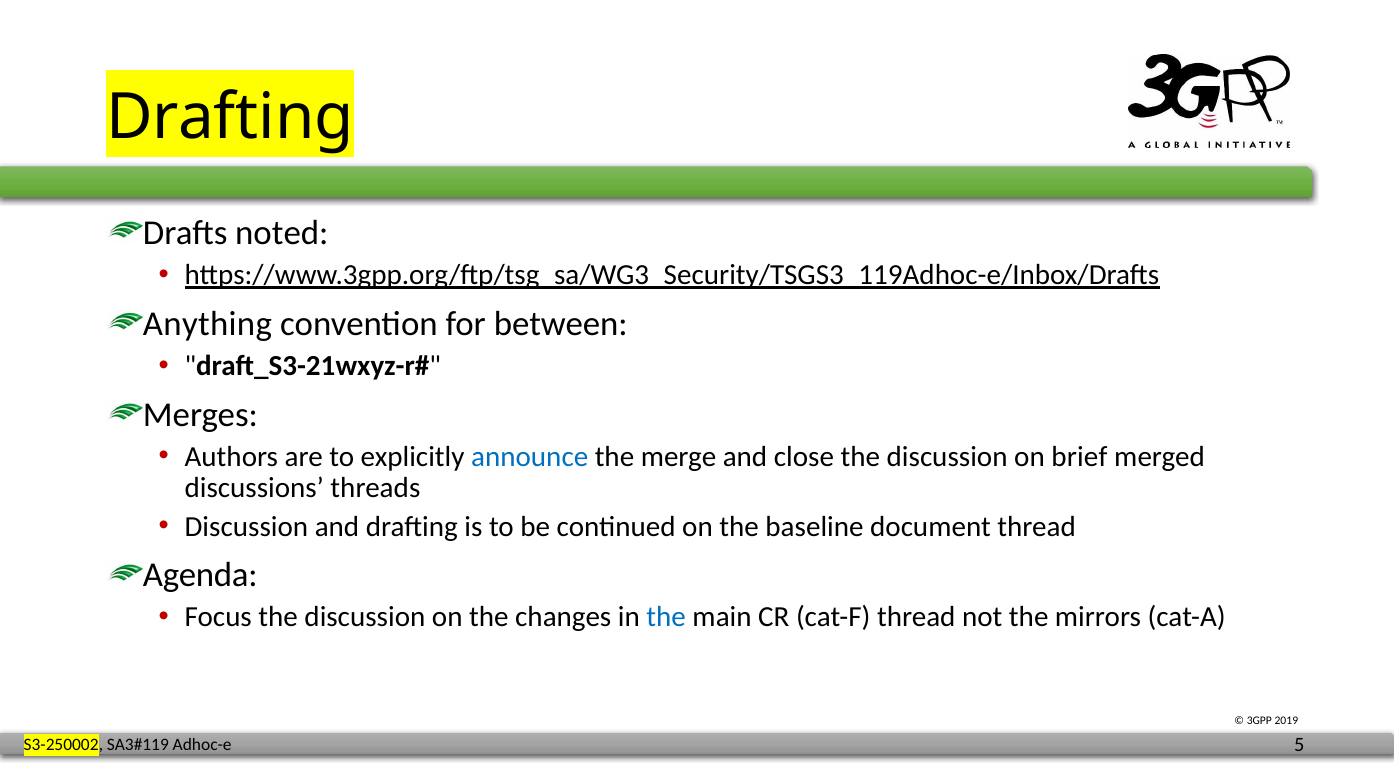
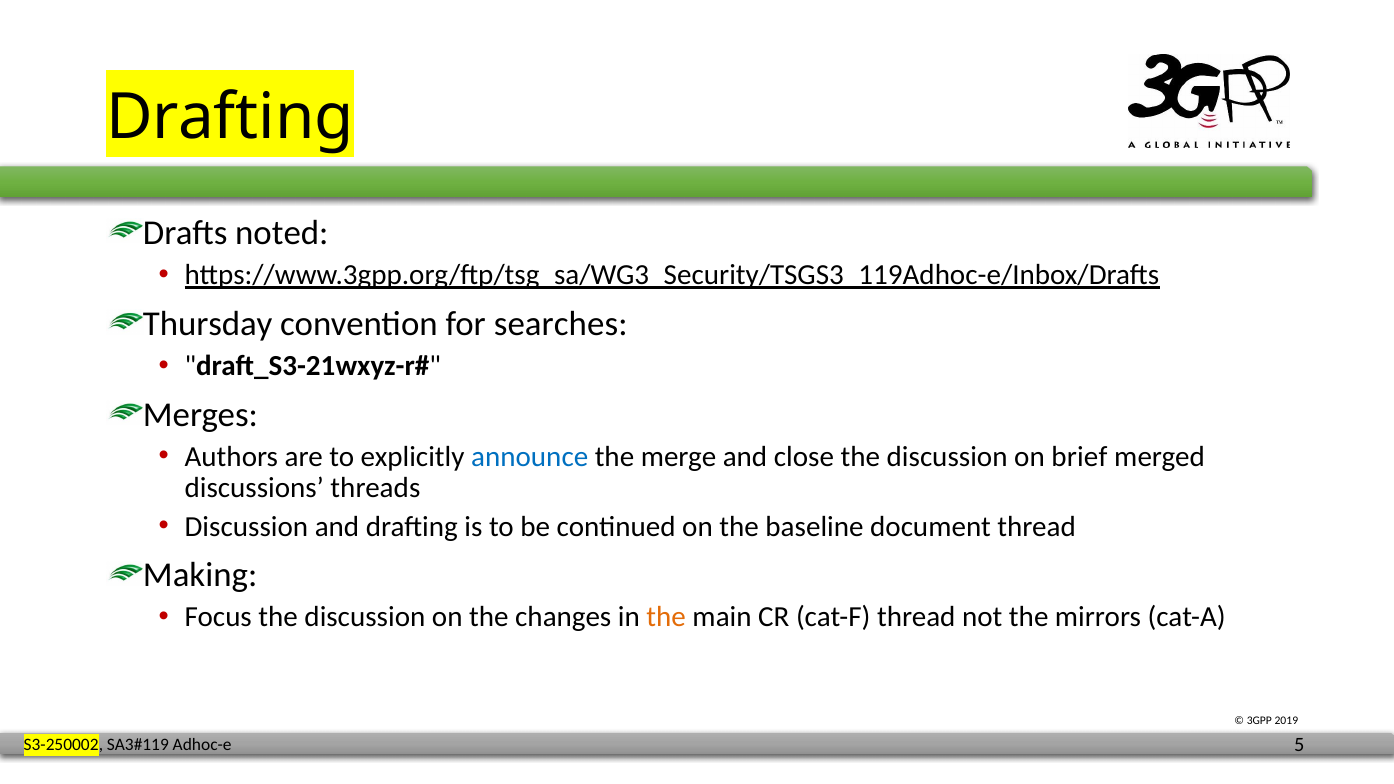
Anything: Anything -> Thursday
between: between -> searches
Agenda: Agenda -> Making
the at (666, 617) colour: blue -> orange
